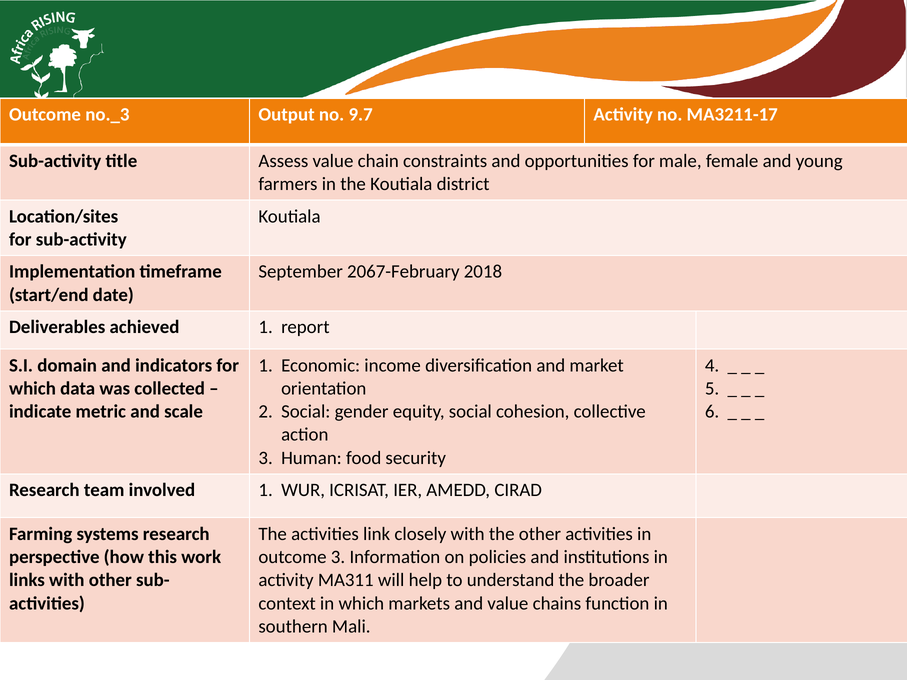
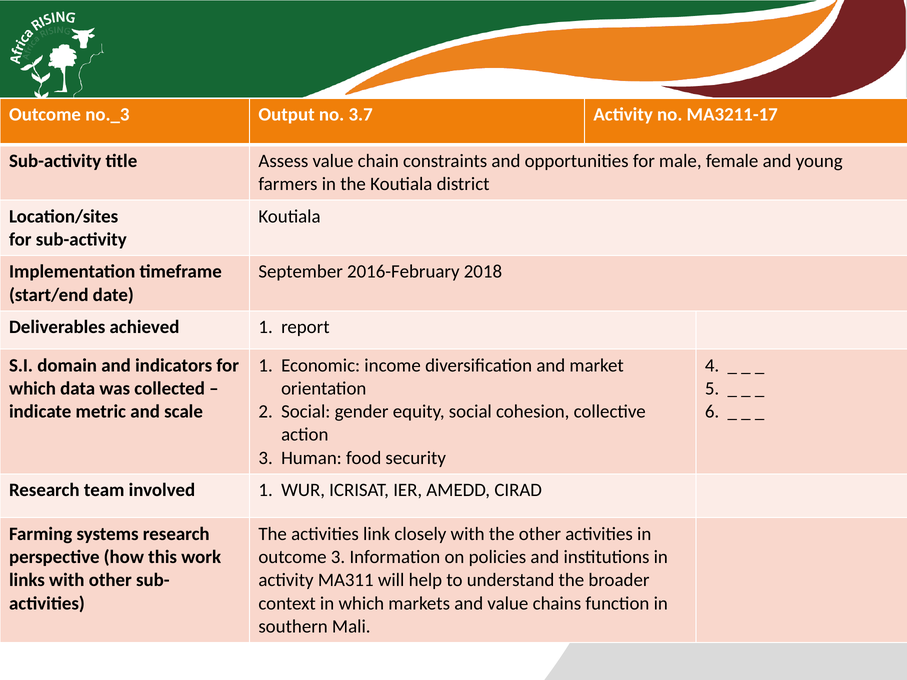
9.7: 9.7 -> 3.7
2067-February: 2067-February -> 2016-February
